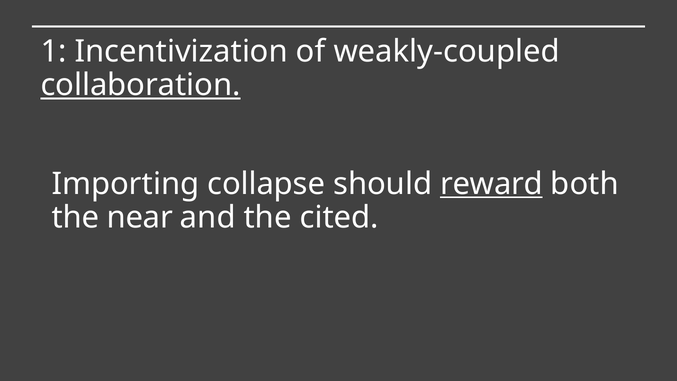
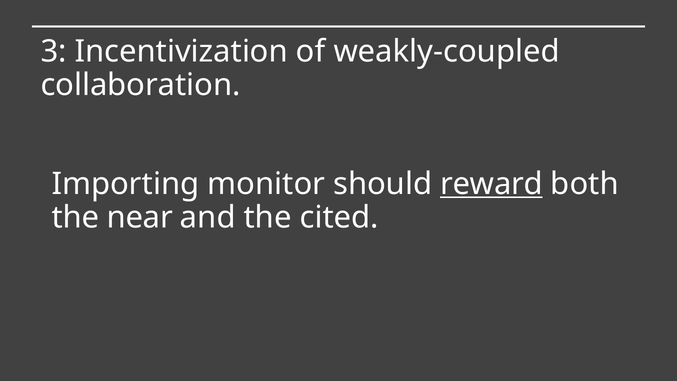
1: 1 -> 3
collaboration underline: present -> none
collapse: collapse -> monitor
